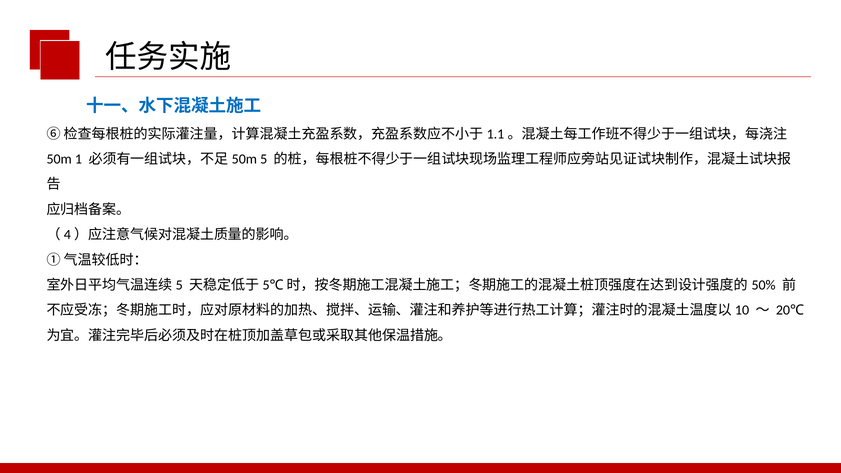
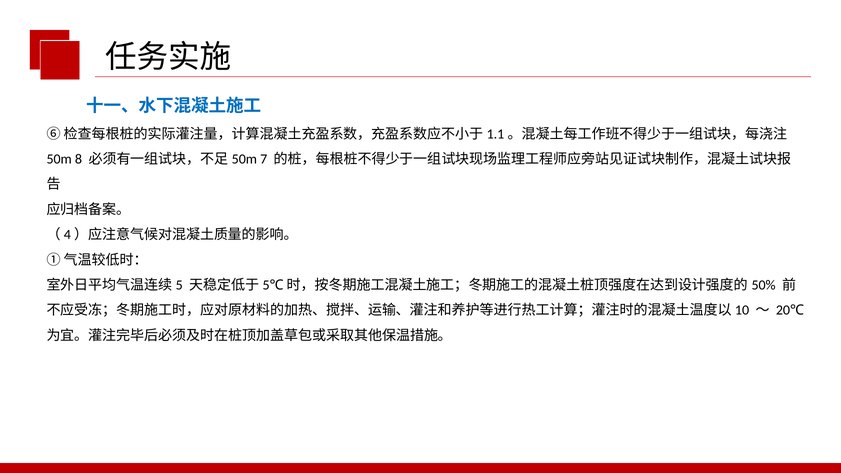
1: 1 -> 8
5: 5 -> 7
